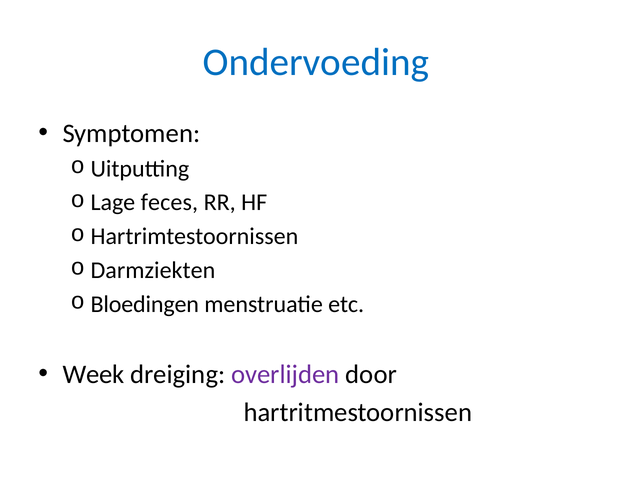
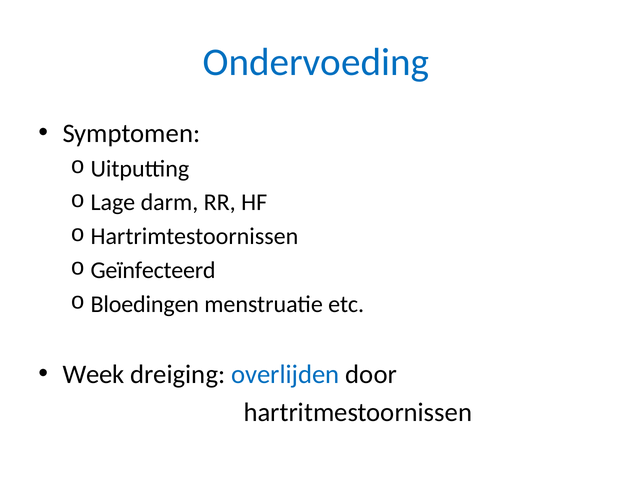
feces: feces -> darm
Darmziekten: Darmziekten -> Geïnfecteerd
overlijden colour: purple -> blue
